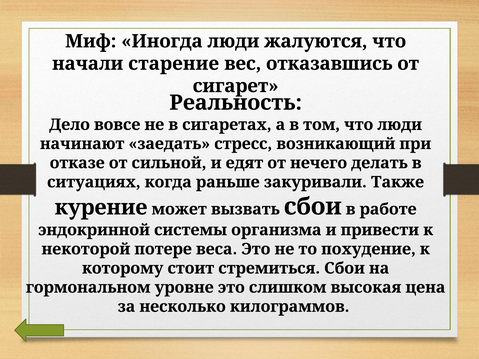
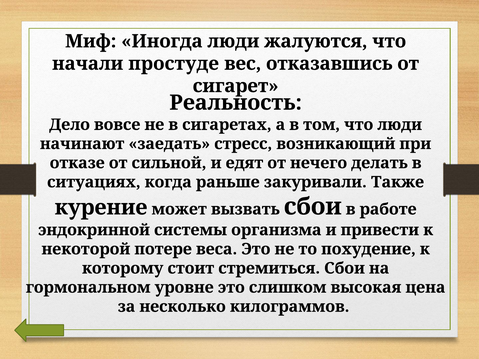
старение: старение -> простуде
